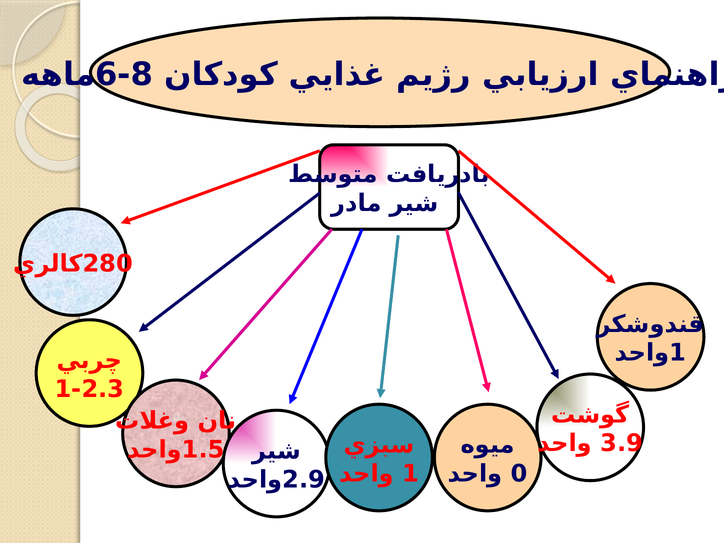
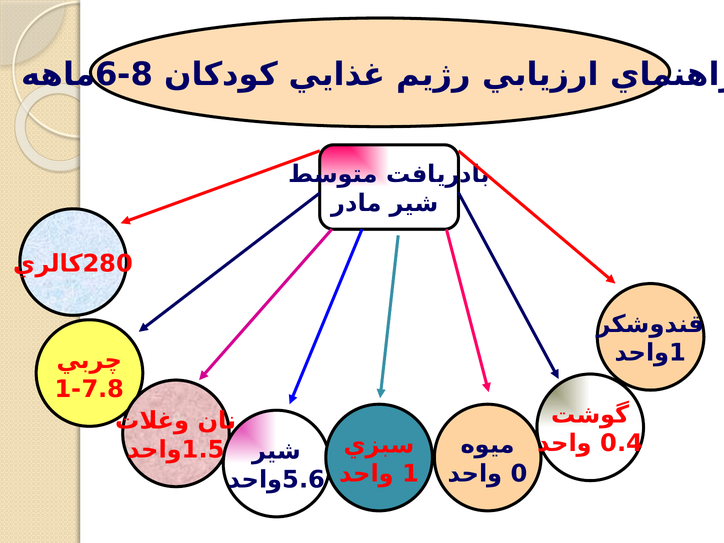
1-2.3: 1-2.3 -> 1-7.8
3.9: 3.9 -> 0.4
2.9: 2.9 -> 5.6
